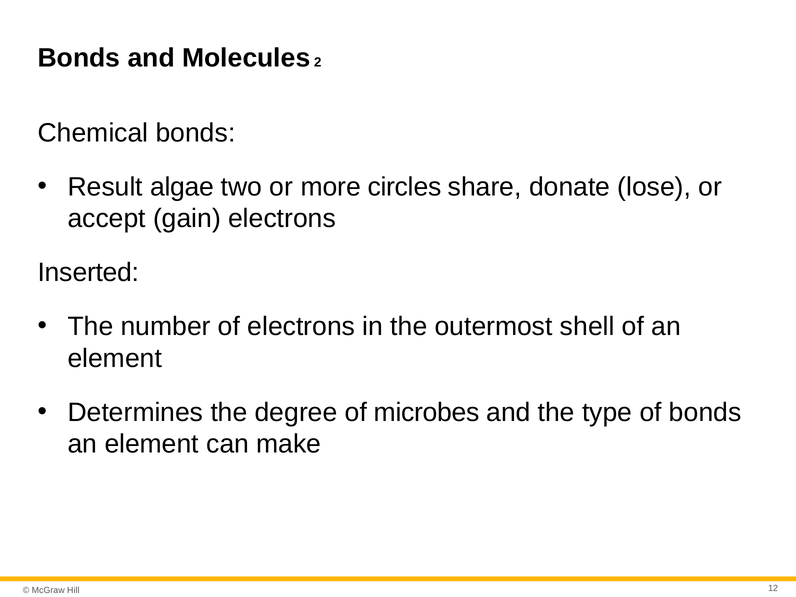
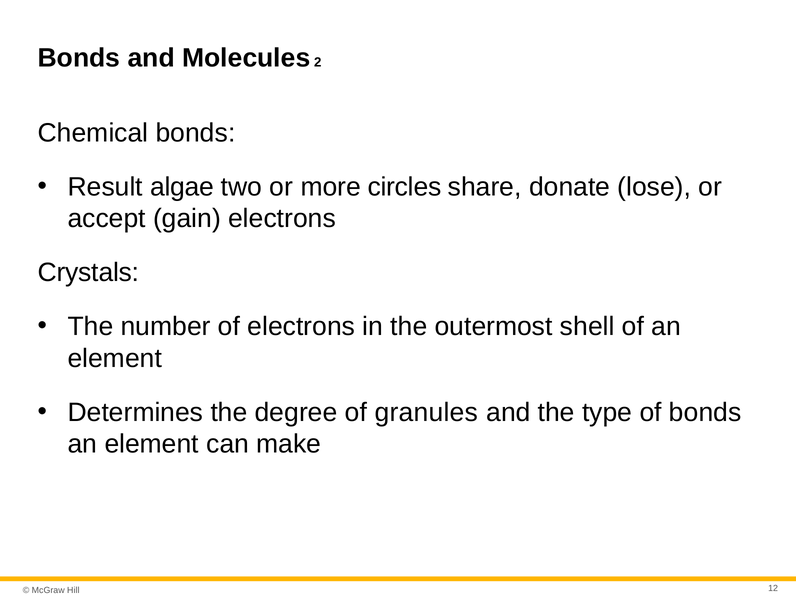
Inserted: Inserted -> Crystals
microbes: microbes -> granules
